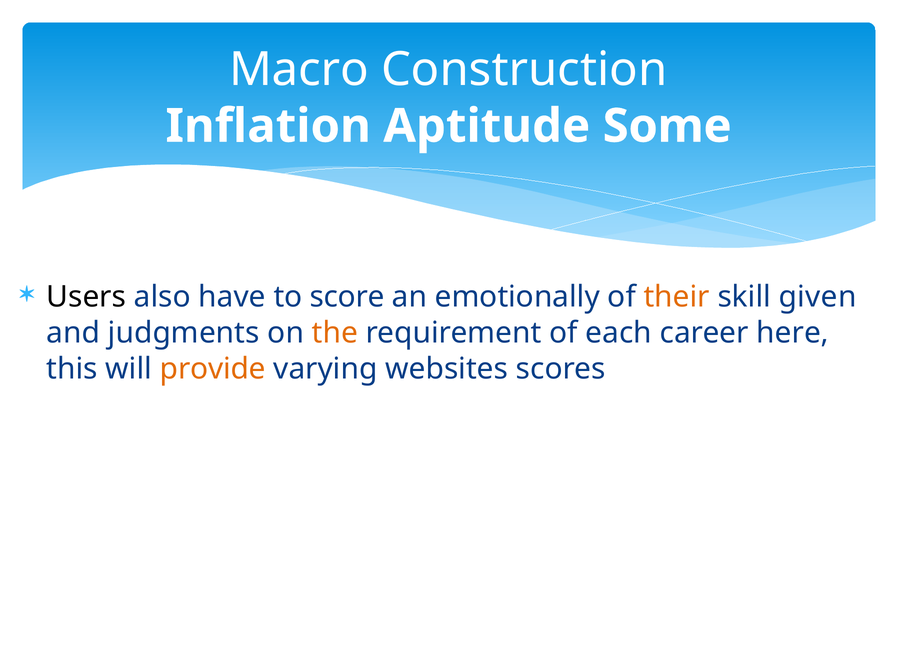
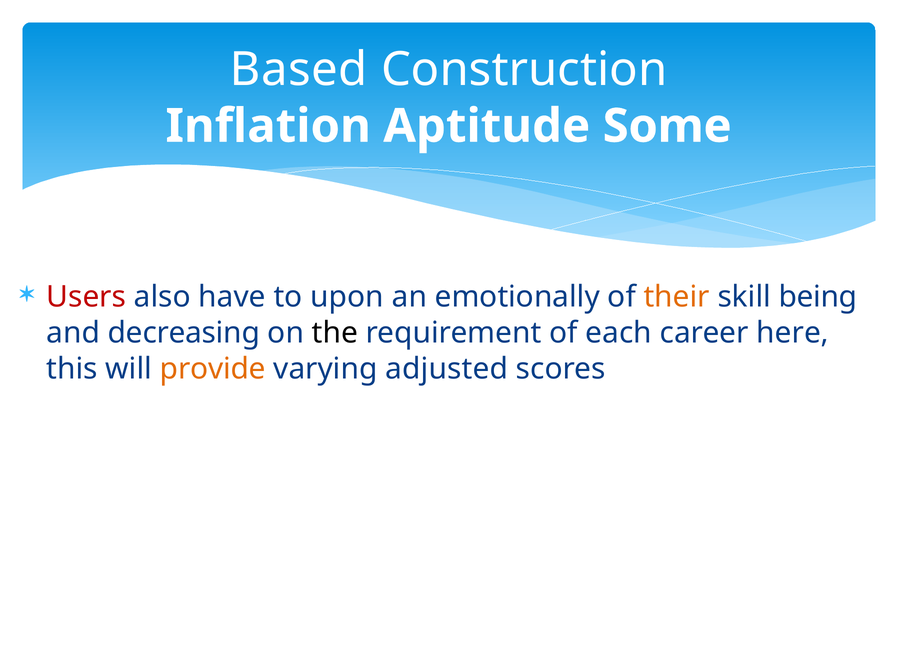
Macro: Macro -> Based
Users colour: black -> red
score: score -> upon
given: given -> being
judgments: judgments -> decreasing
the colour: orange -> black
websites: websites -> adjusted
